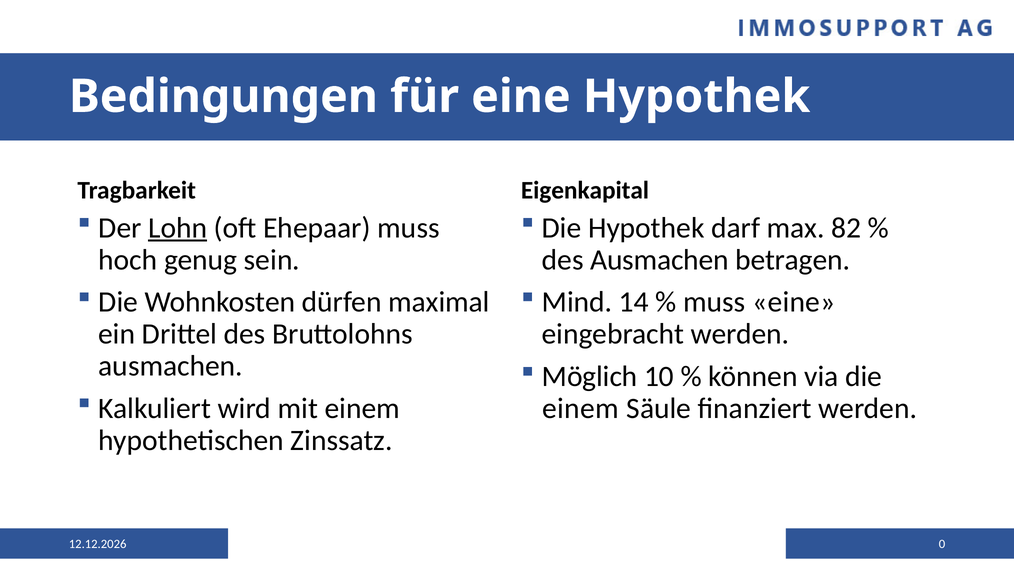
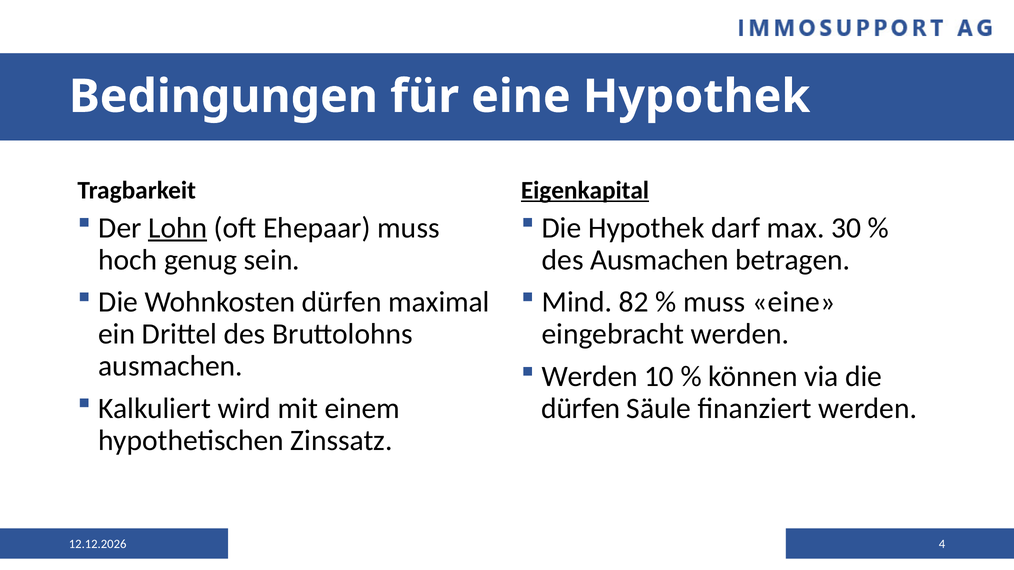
Eigenkapital underline: none -> present
82: 82 -> 30
14: 14 -> 82
Möglich at (590, 377): Möglich -> Werden
einem at (581, 409): einem -> dürfen
0: 0 -> 4
